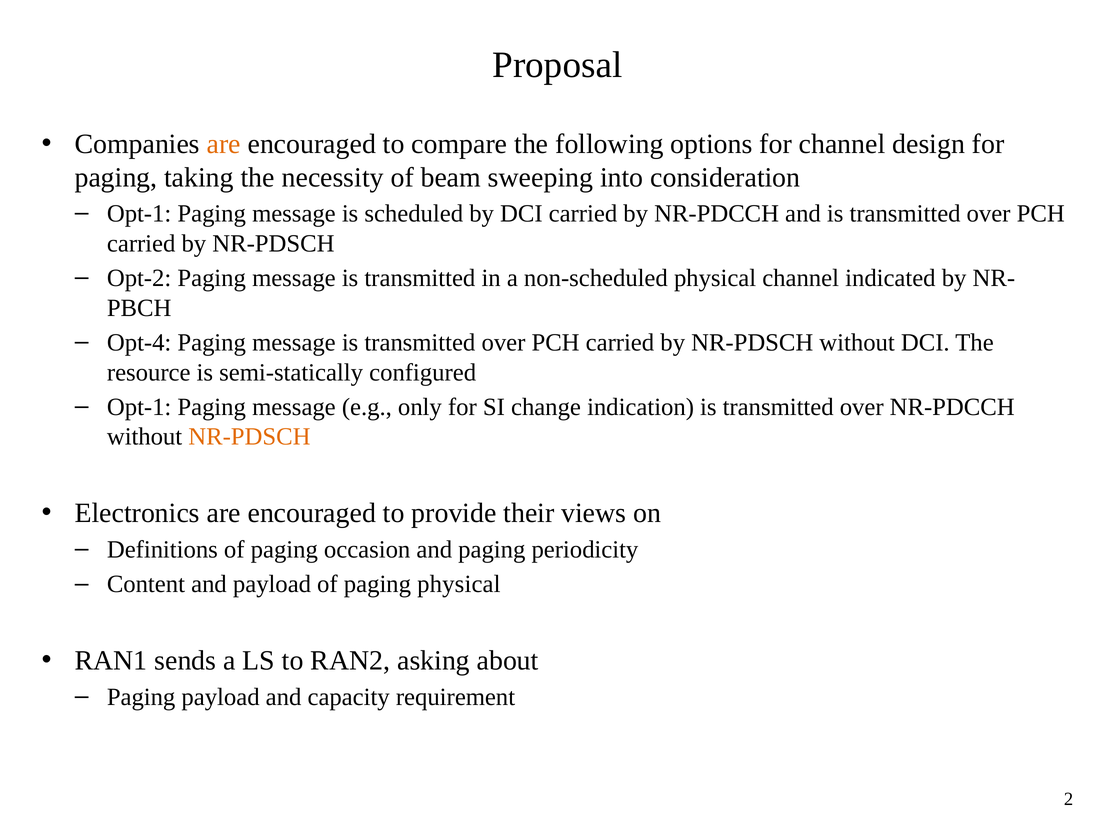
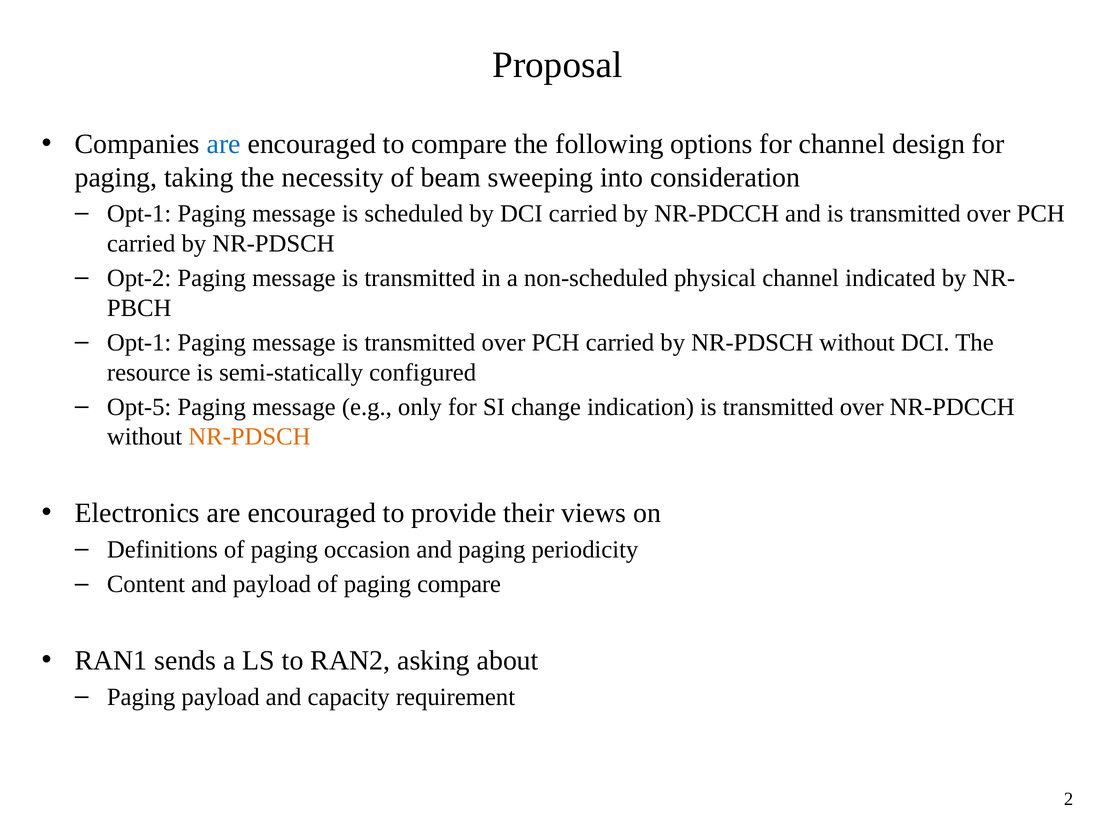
are at (224, 144) colour: orange -> blue
Opt-4 at (139, 342): Opt-4 -> Opt-1
Opt-1 at (139, 407): Opt-1 -> Opt-5
paging physical: physical -> compare
